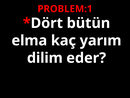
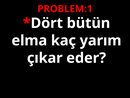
dilim: dilim -> çıkar
